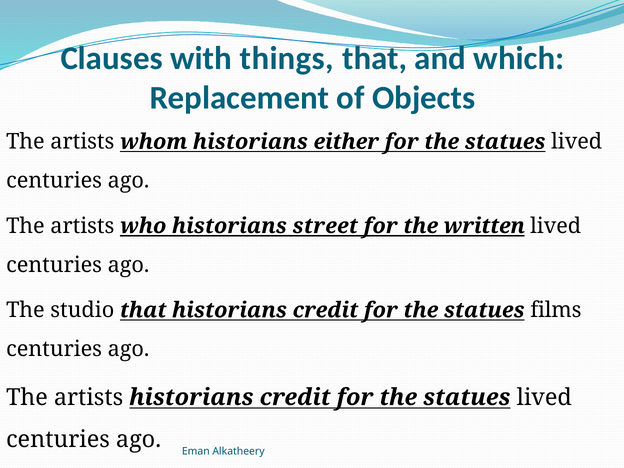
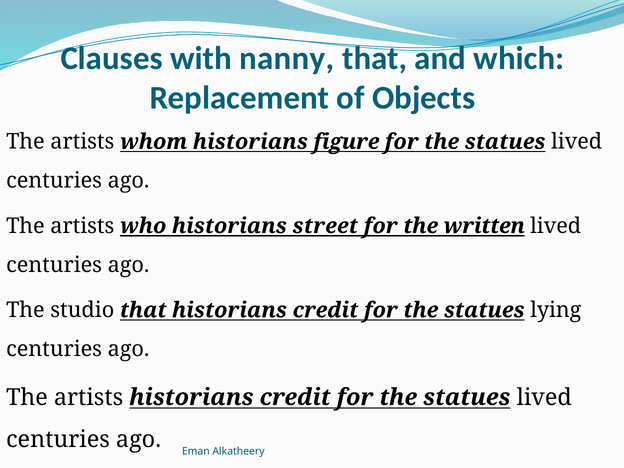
things: things -> nanny
either: either -> figure
films: films -> lying
